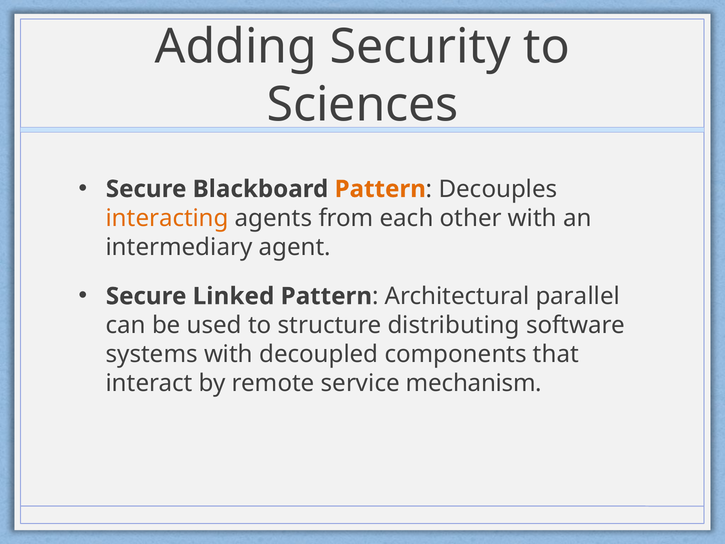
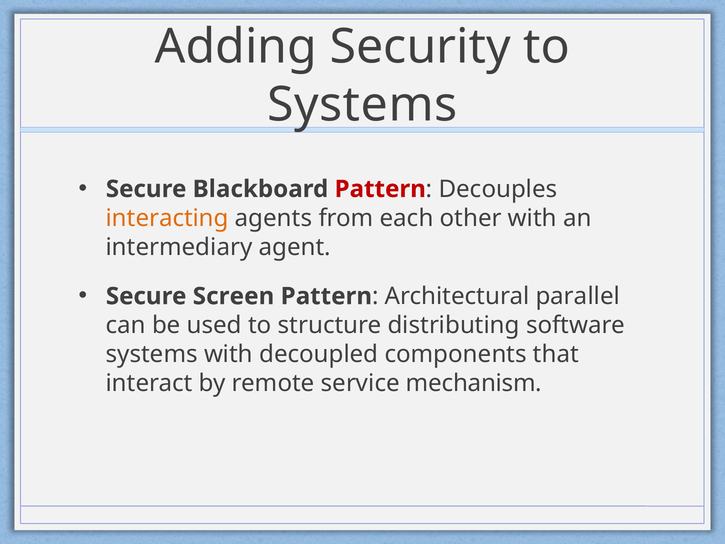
Sciences at (363, 105): Sciences -> Systems
Pattern at (380, 189) colour: orange -> red
Linked: Linked -> Screen
